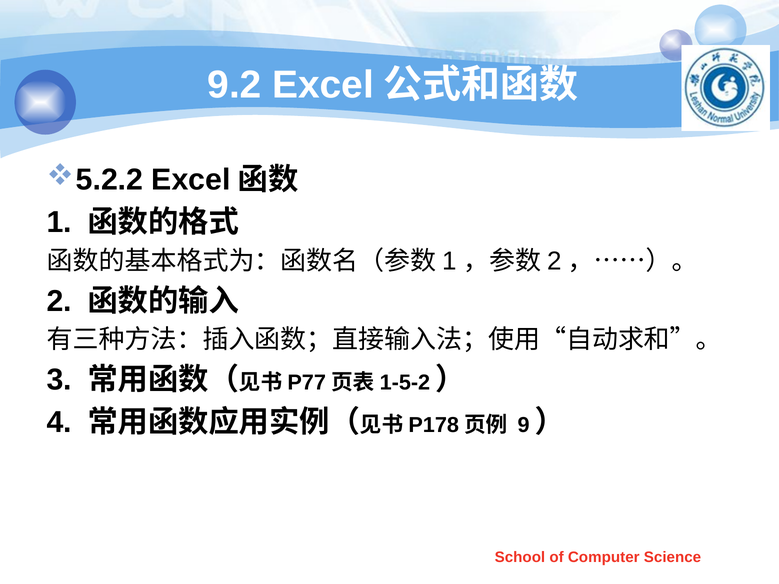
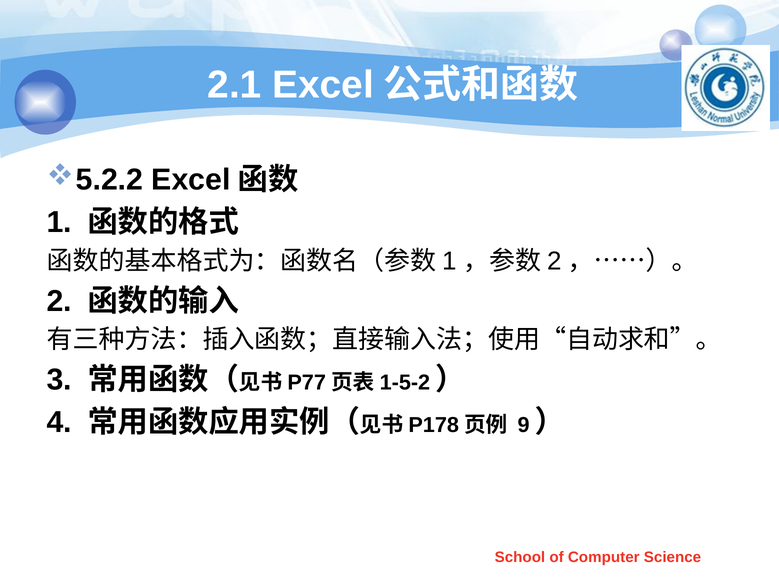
9.2: 9.2 -> 2.1
